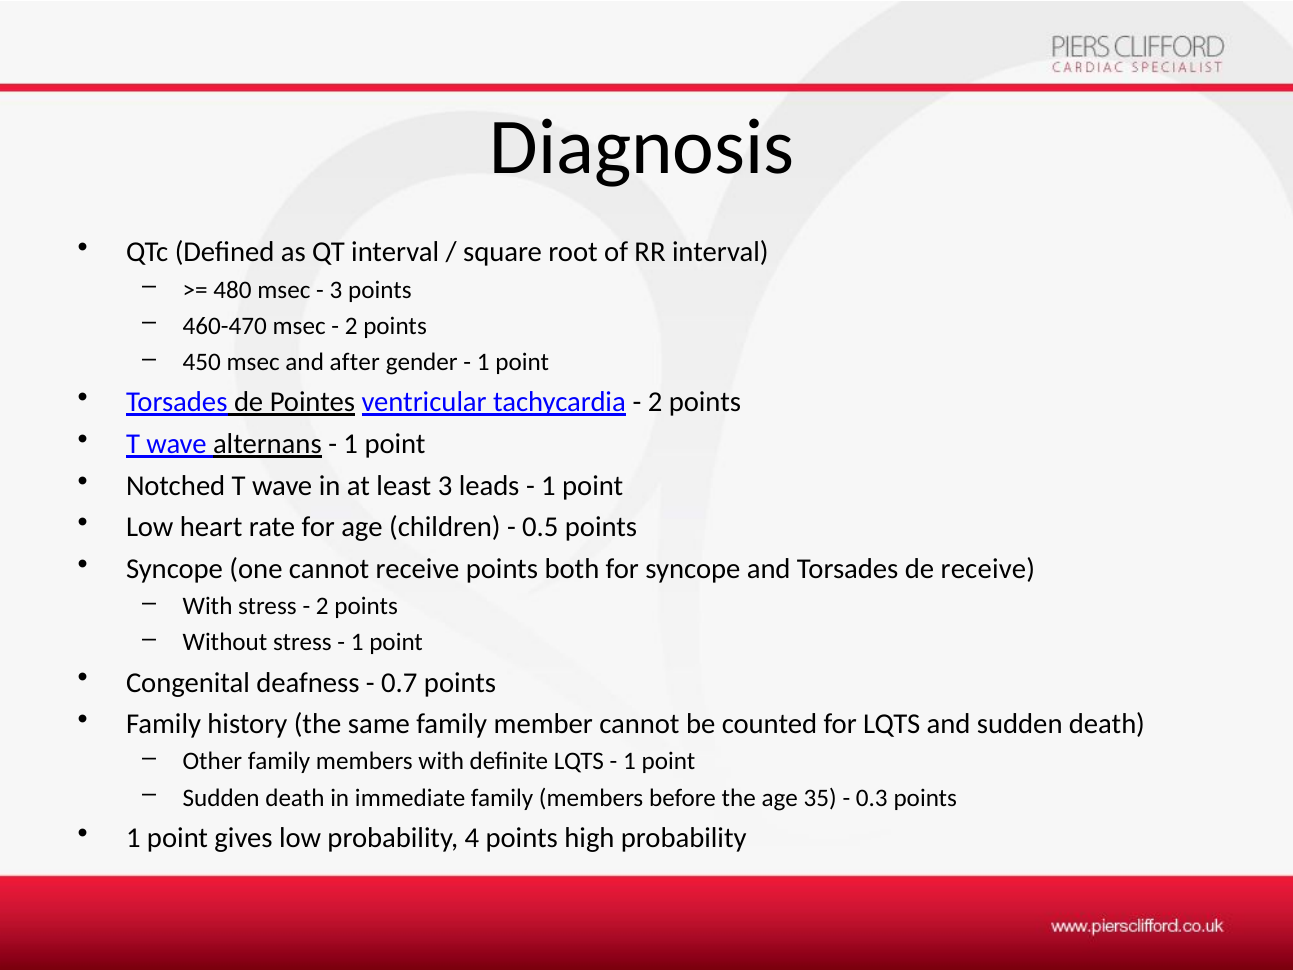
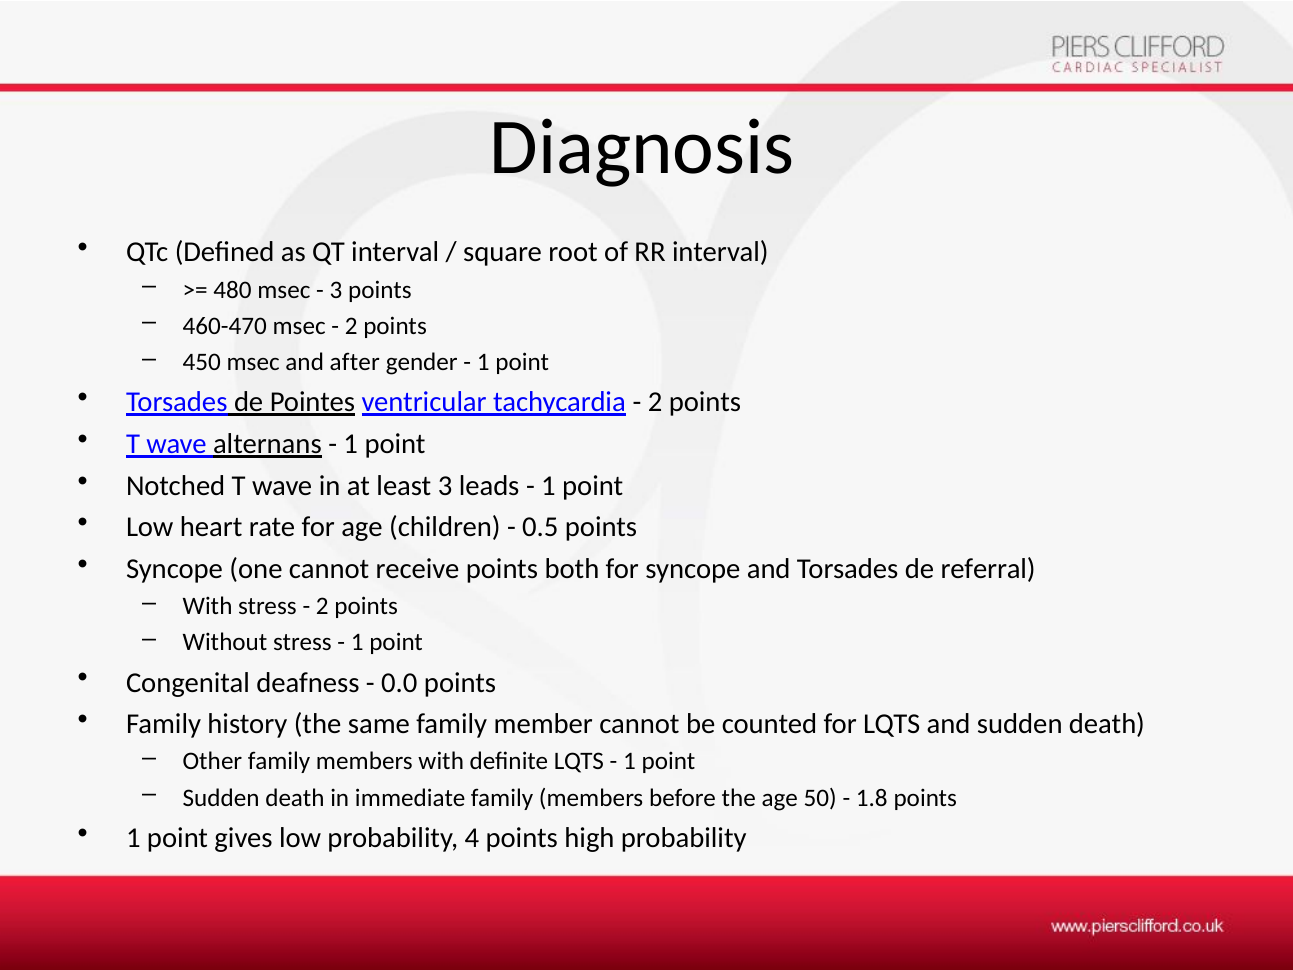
de receive: receive -> referral
0.7: 0.7 -> 0.0
35: 35 -> 50
0.3: 0.3 -> 1.8
